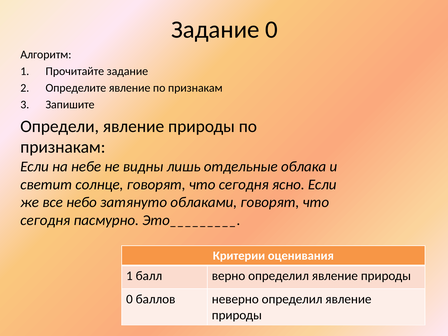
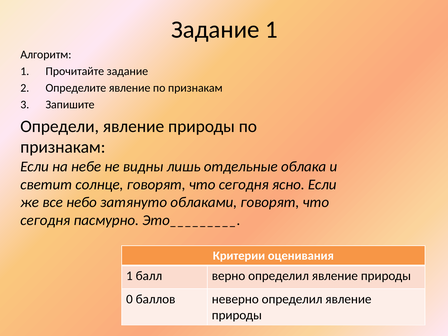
Задание 0: 0 -> 1
